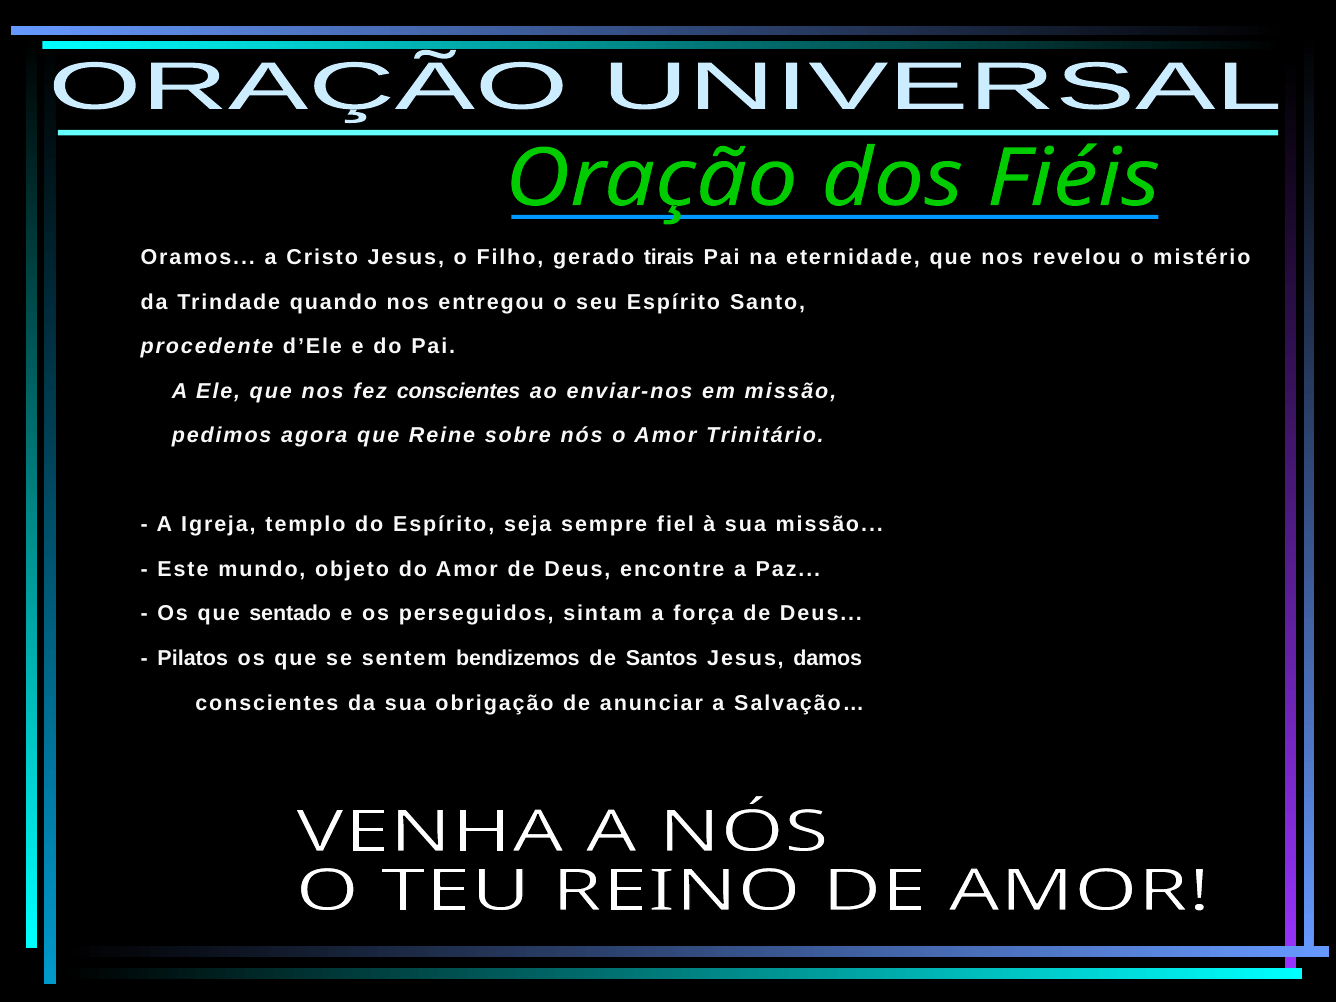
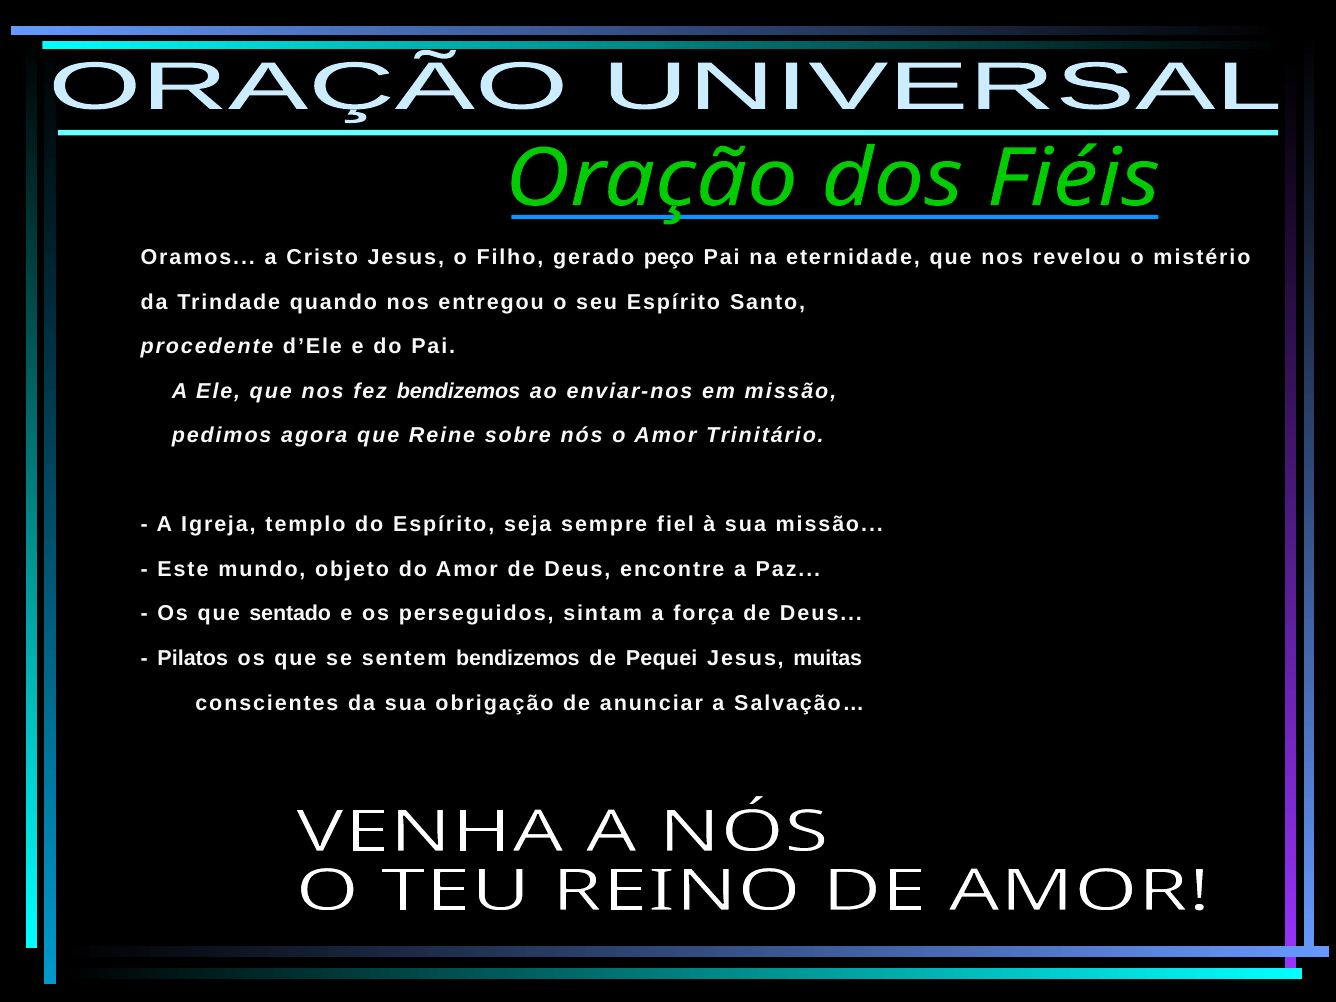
tirais: tirais -> peço
fez conscientes: conscientes -> bendizemos
Santos: Santos -> Pequei
damos: damos -> muitas
